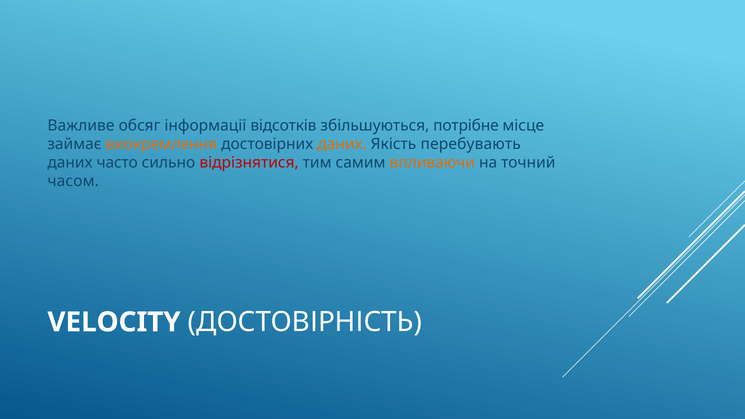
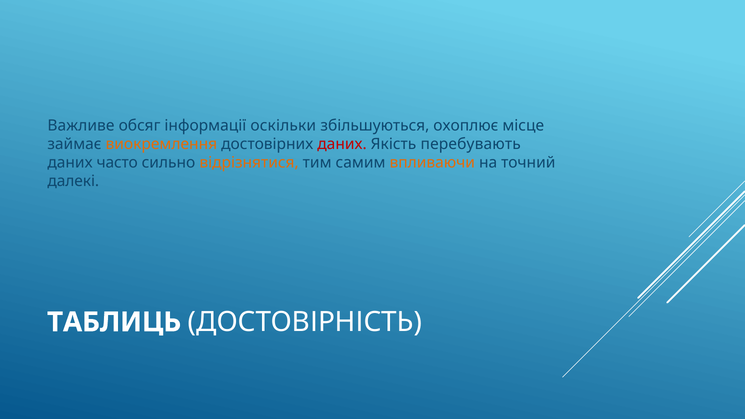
відсотків: відсотків -> оскільки
потрібне: потрібне -> охоплює
даних at (342, 144) colour: orange -> red
відрізнятися colour: red -> orange
часом: часом -> далекі
VELOCITY: VELOCITY -> ТАБЛИЦЬ
